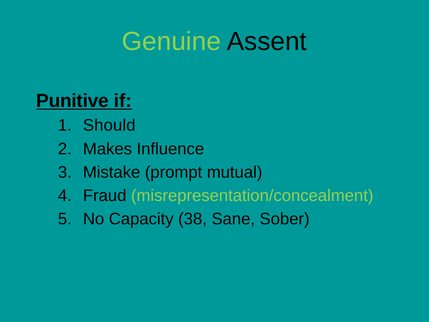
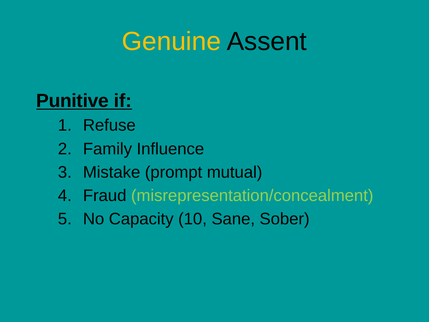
Genuine colour: light green -> yellow
Should: Should -> Refuse
Makes: Makes -> Family
38: 38 -> 10
